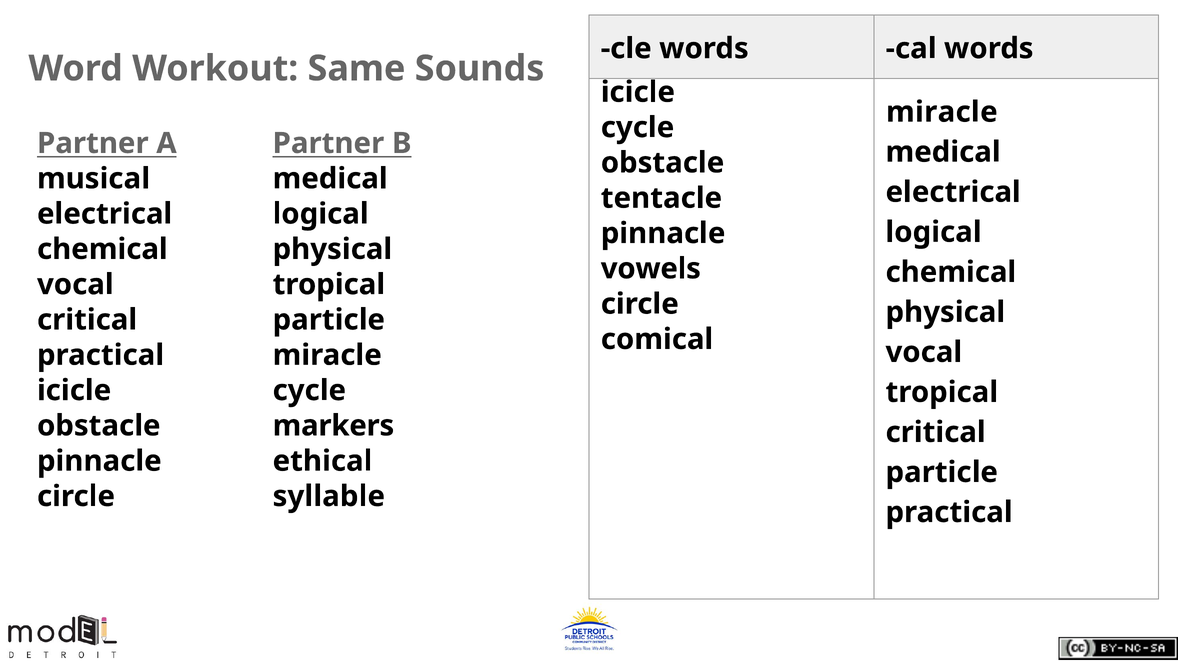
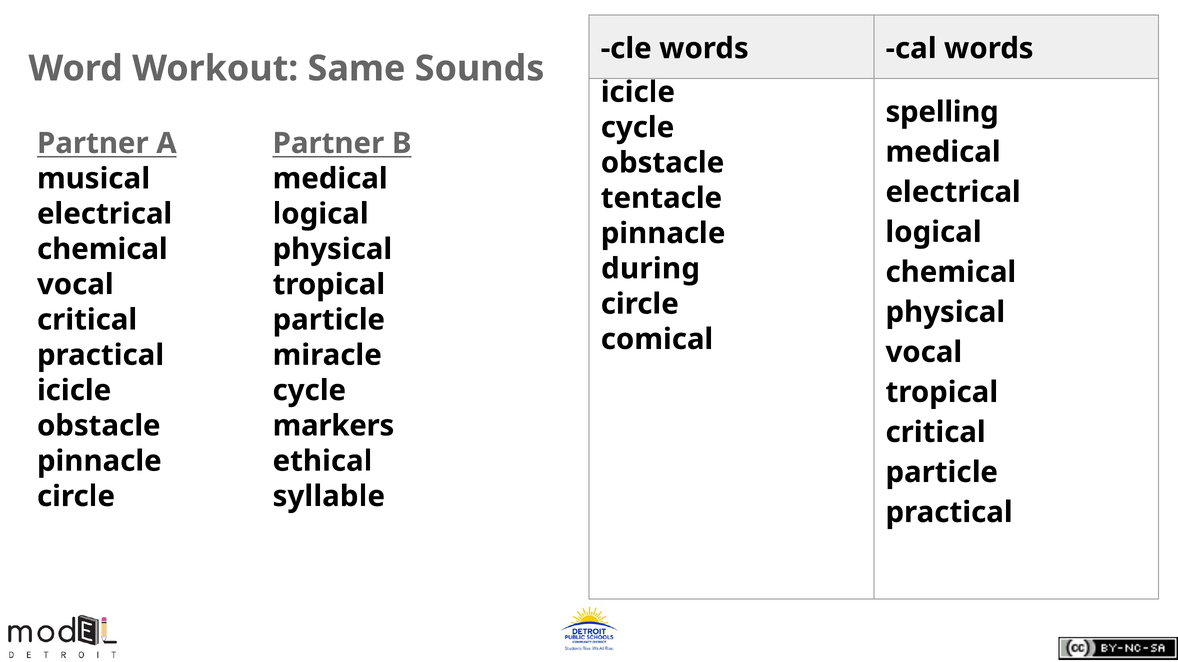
miracle at (942, 112): miracle -> spelling
vowels: vowels -> during
